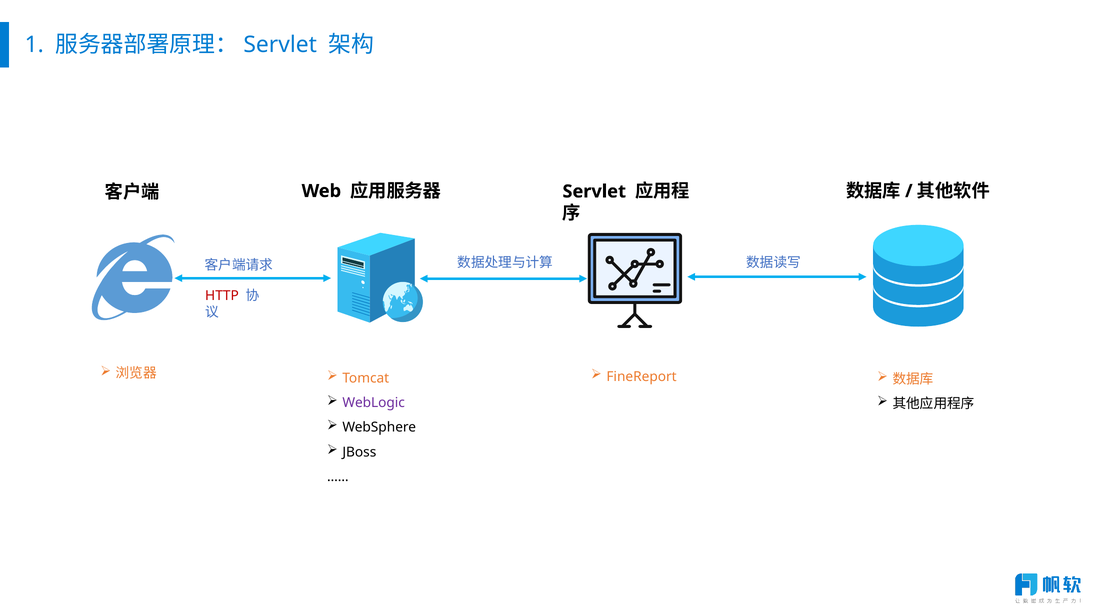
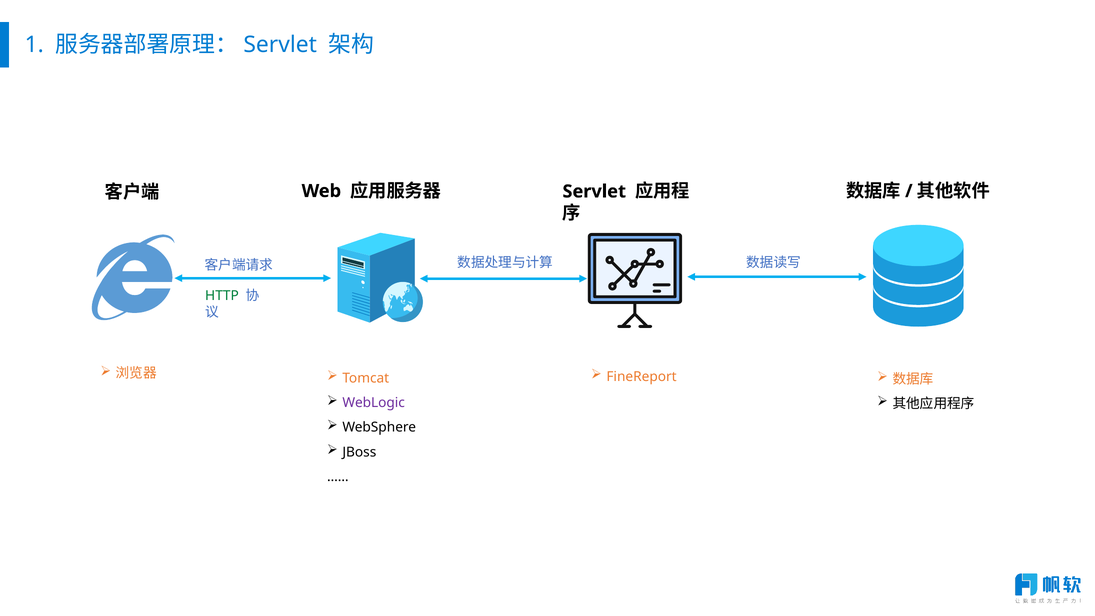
HTTP colour: red -> green
